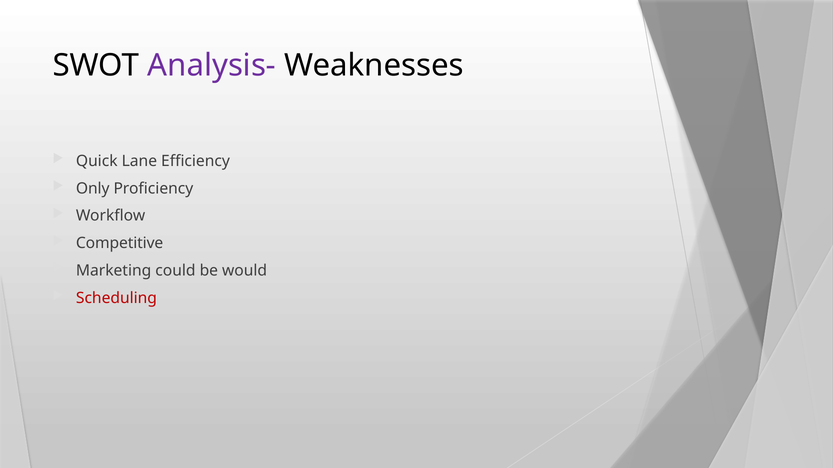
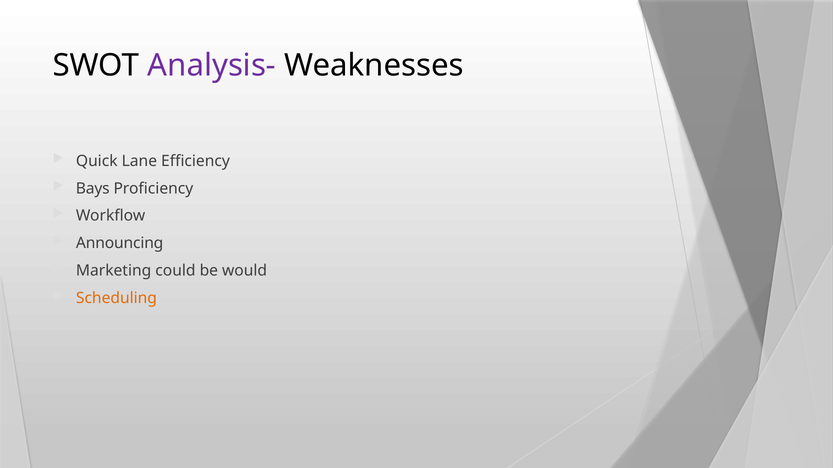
Only: Only -> Bays
Competitive: Competitive -> Announcing
Scheduling colour: red -> orange
